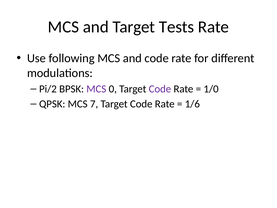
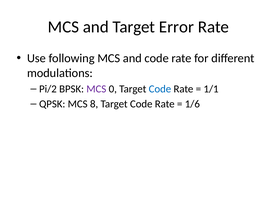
Tests: Tests -> Error
Code at (160, 89) colour: purple -> blue
1/0: 1/0 -> 1/1
7: 7 -> 8
